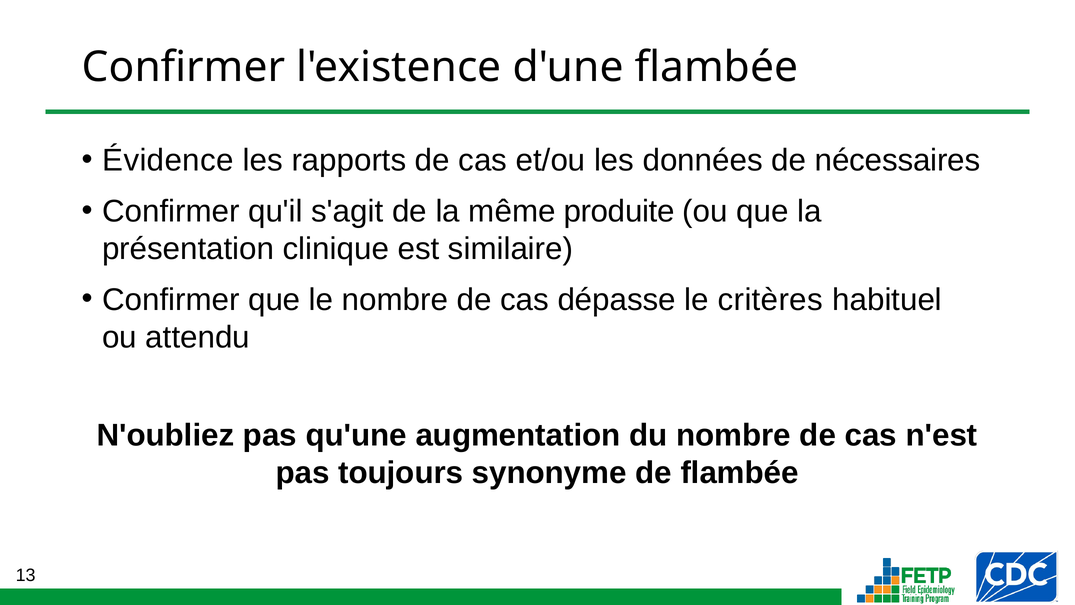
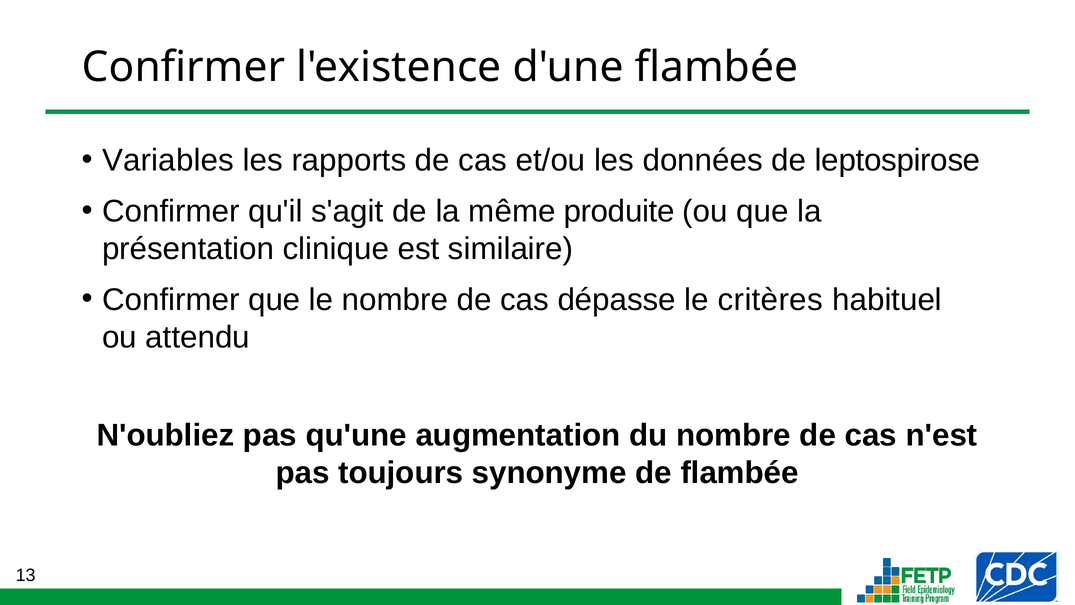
Évidence: Évidence -> Variables
nécessaires: nécessaires -> leptospirose
